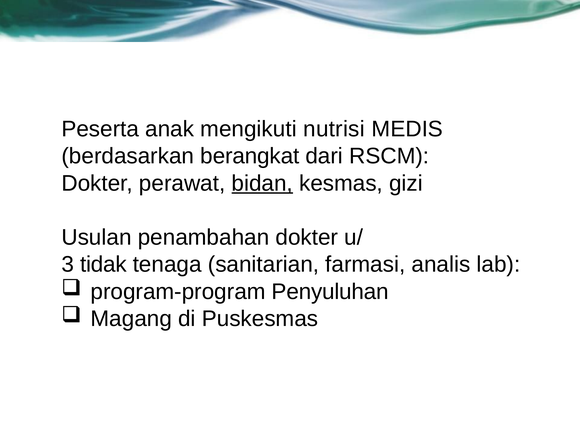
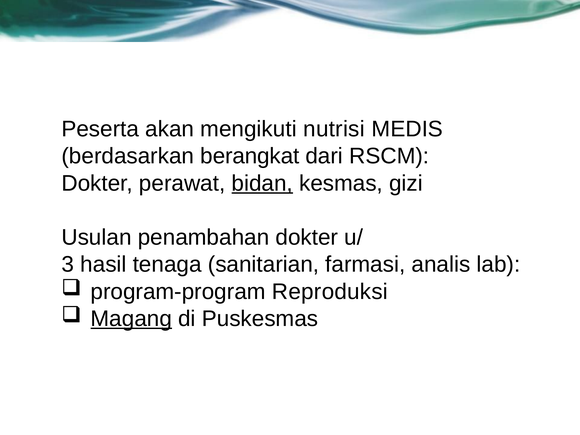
anak: anak -> akan
tidak: tidak -> hasil
Penyuluhan: Penyuluhan -> Reproduksi
Magang underline: none -> present
